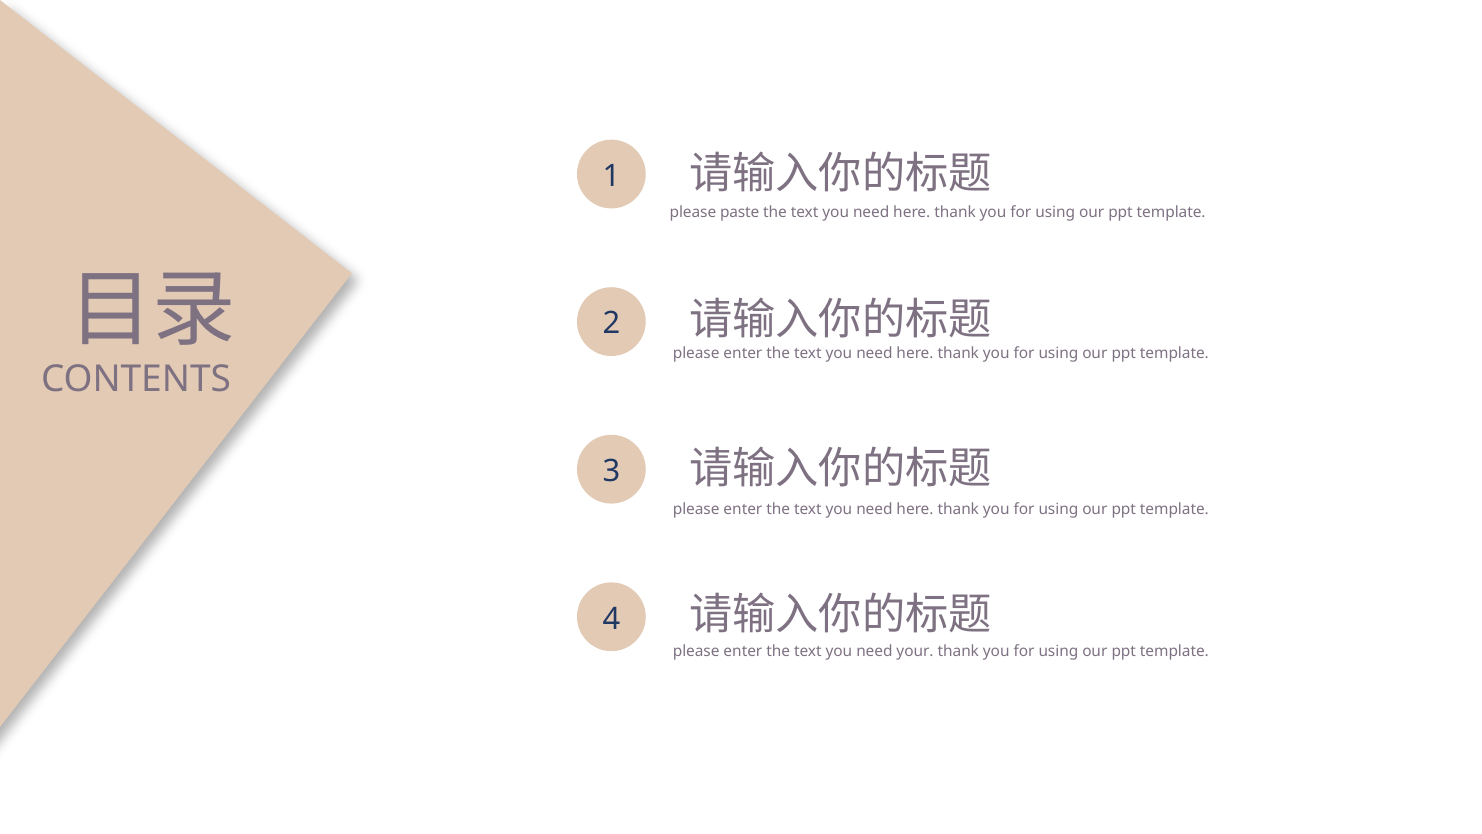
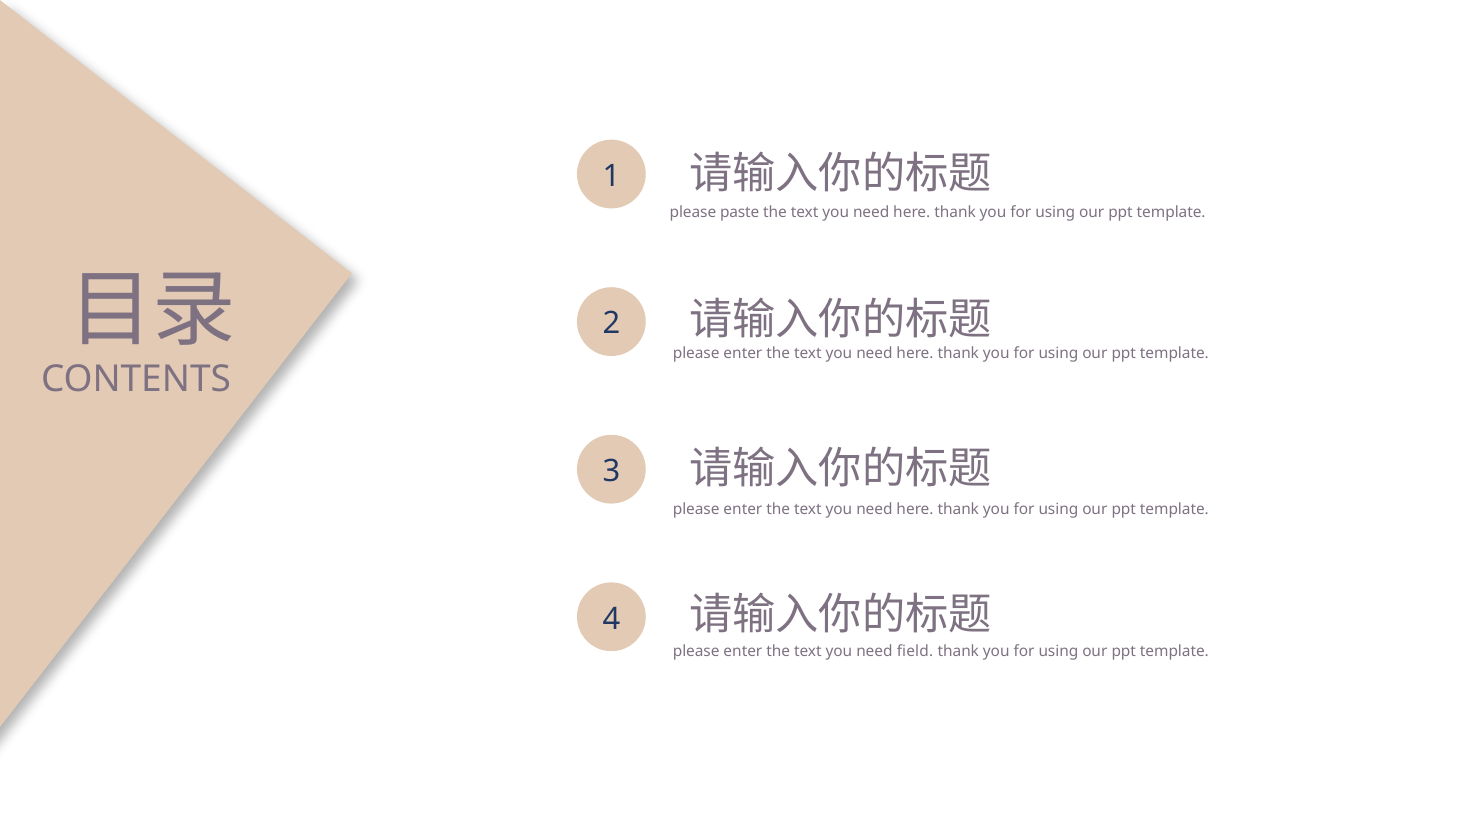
your: your -> field
